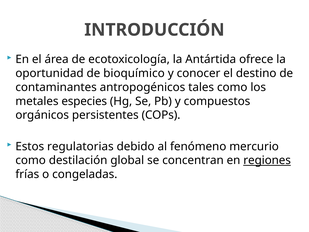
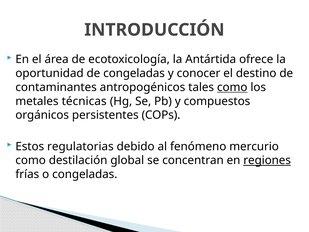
de bioquímico: bioquímico -> congeladas
como at (232, 87) underline: none -> present
especies: especies -> técnicas
